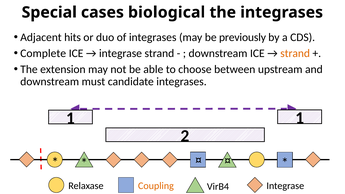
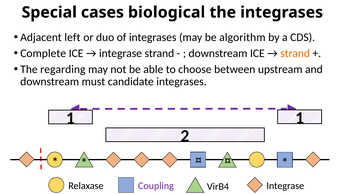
hits: hits -> left
previously: previously -> algorithm
extension: extension -> regarding
Coupling colour: orange -> purple
